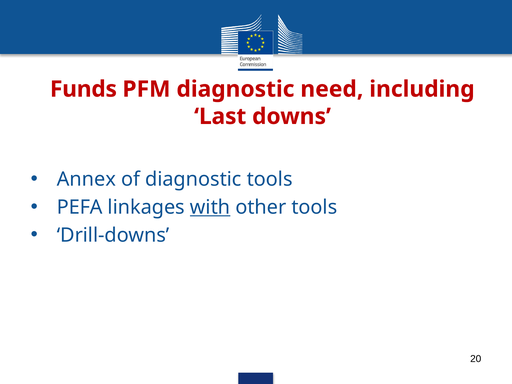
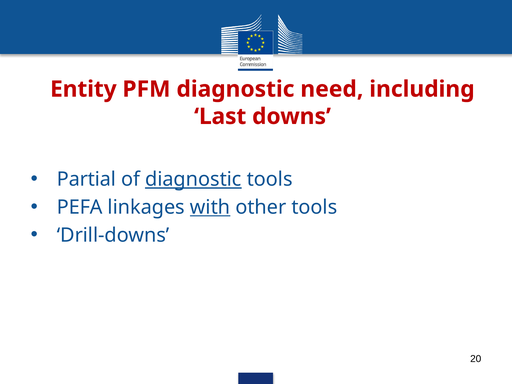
Funds: Funds -> Entity
Annex: Annex -> Partial
diagnostic at (193, 179) underline: none -> present
